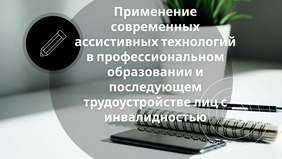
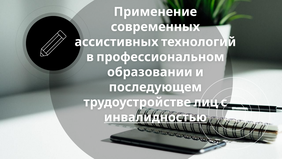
инвалидностью underline: none -> present
